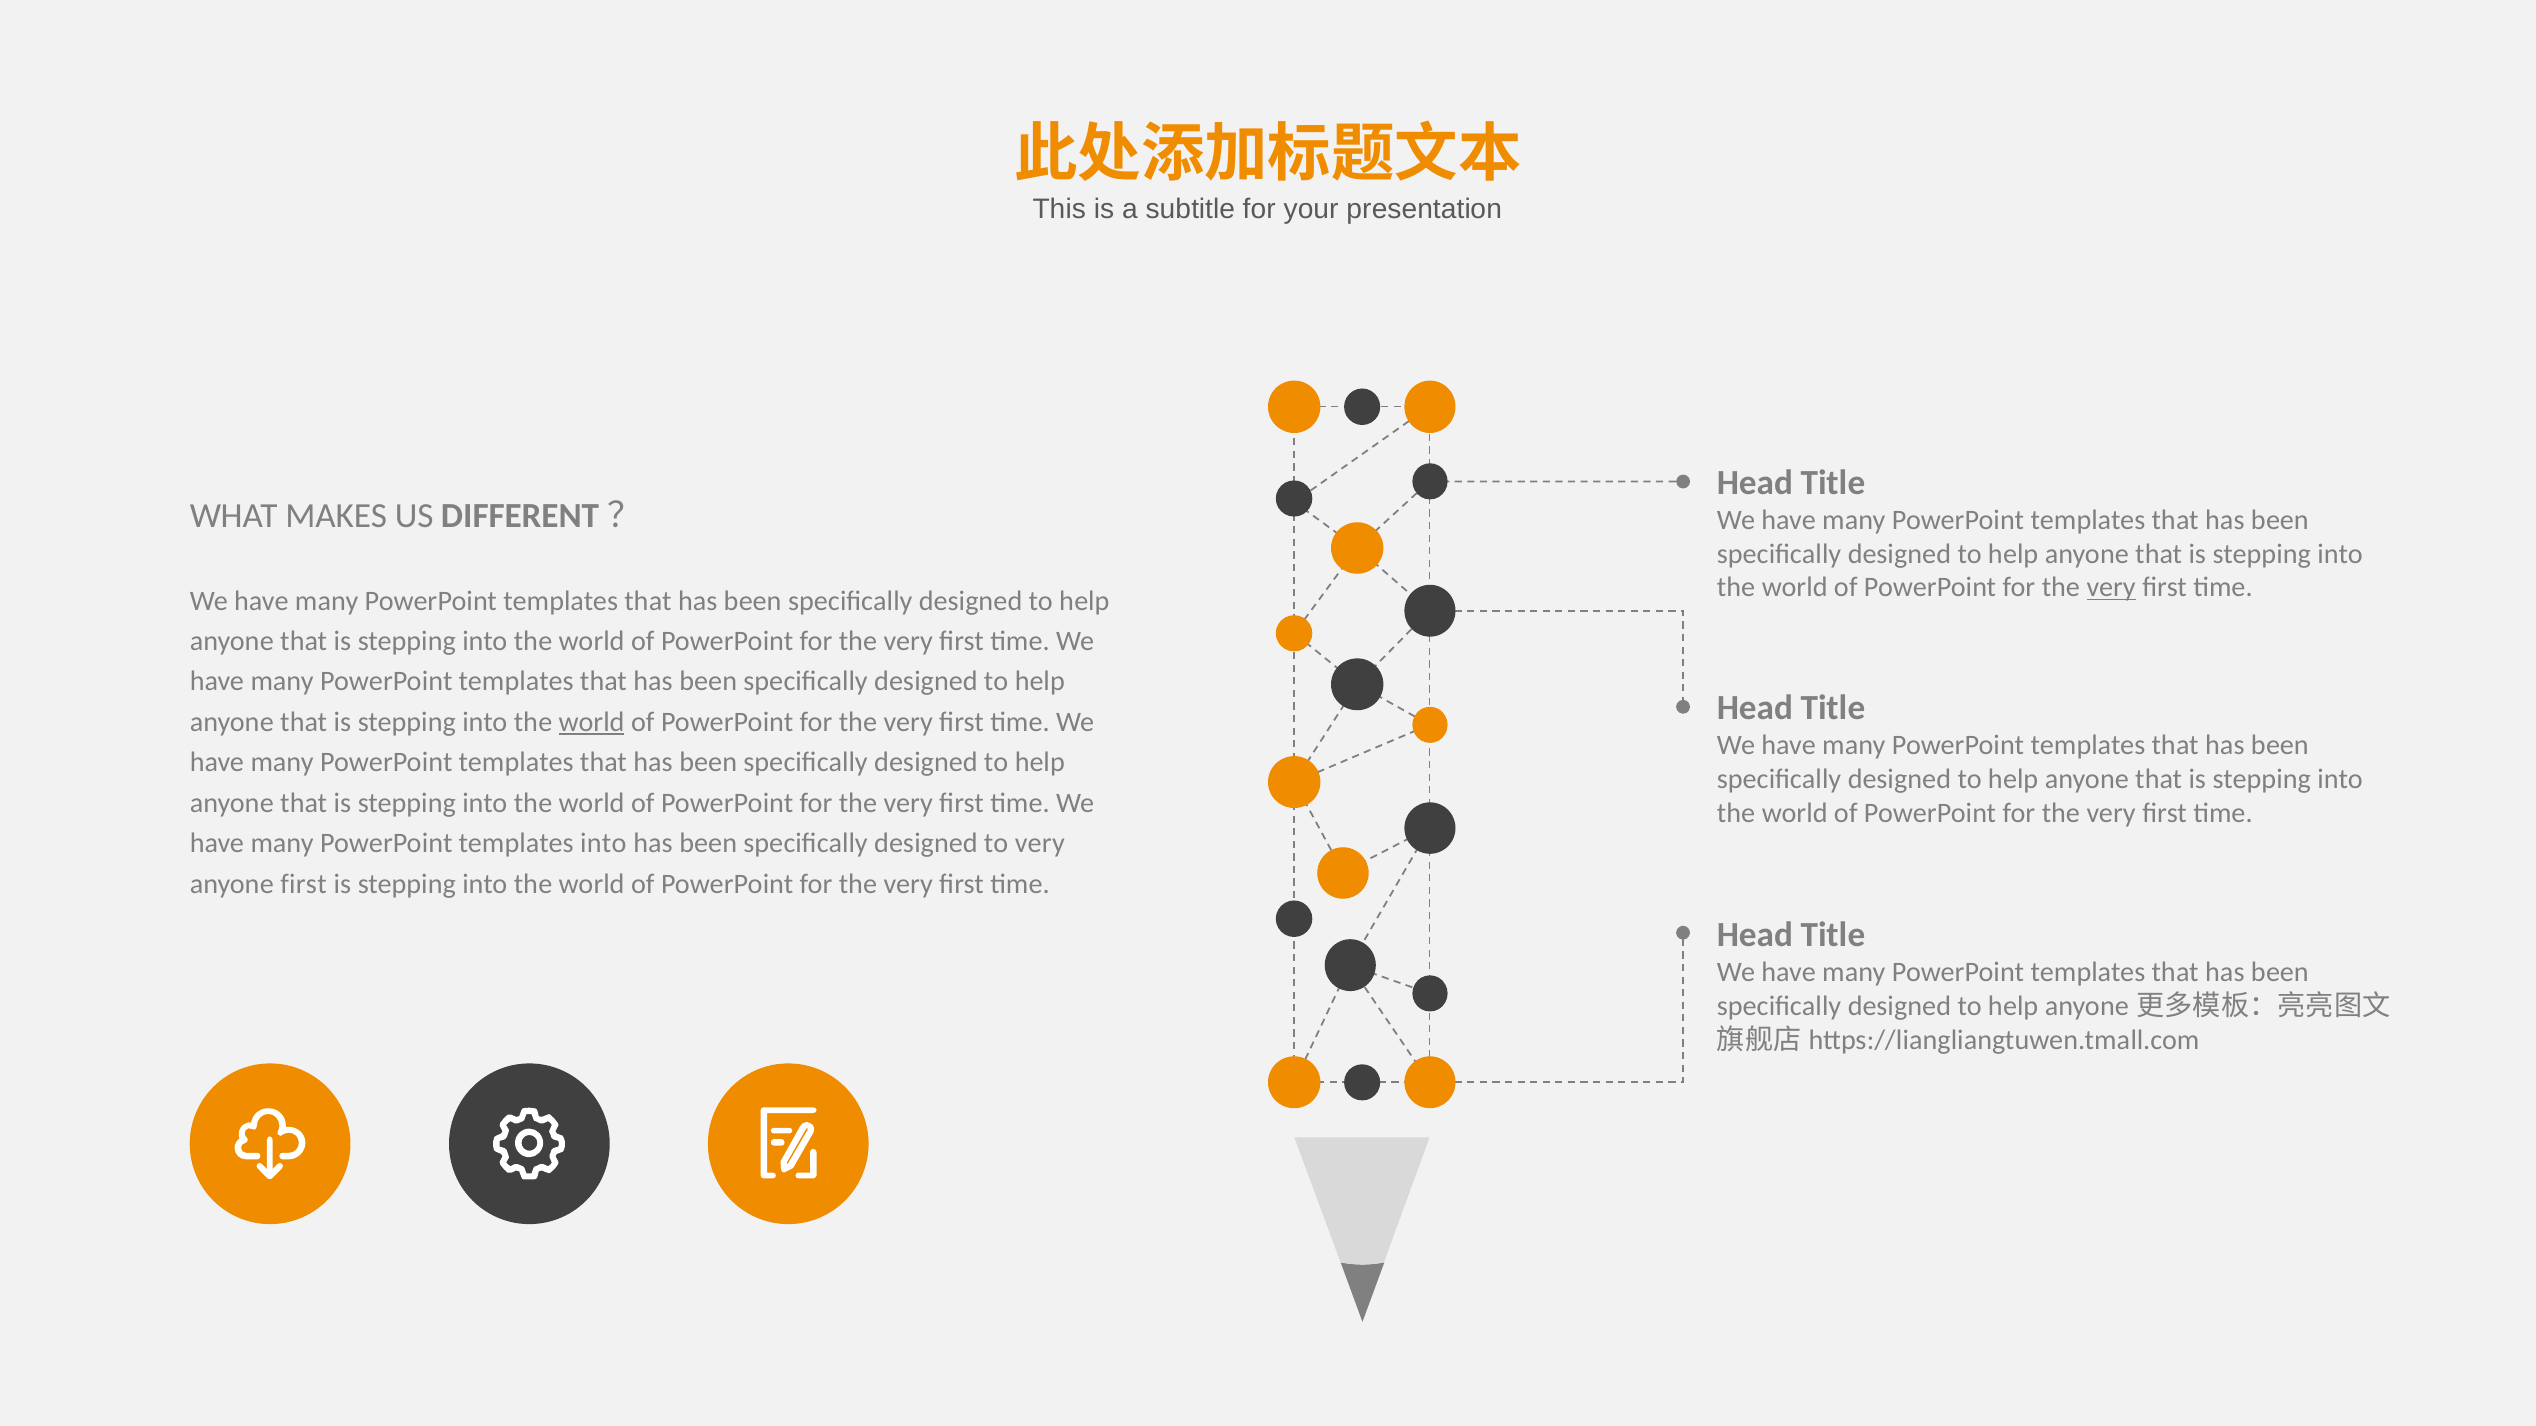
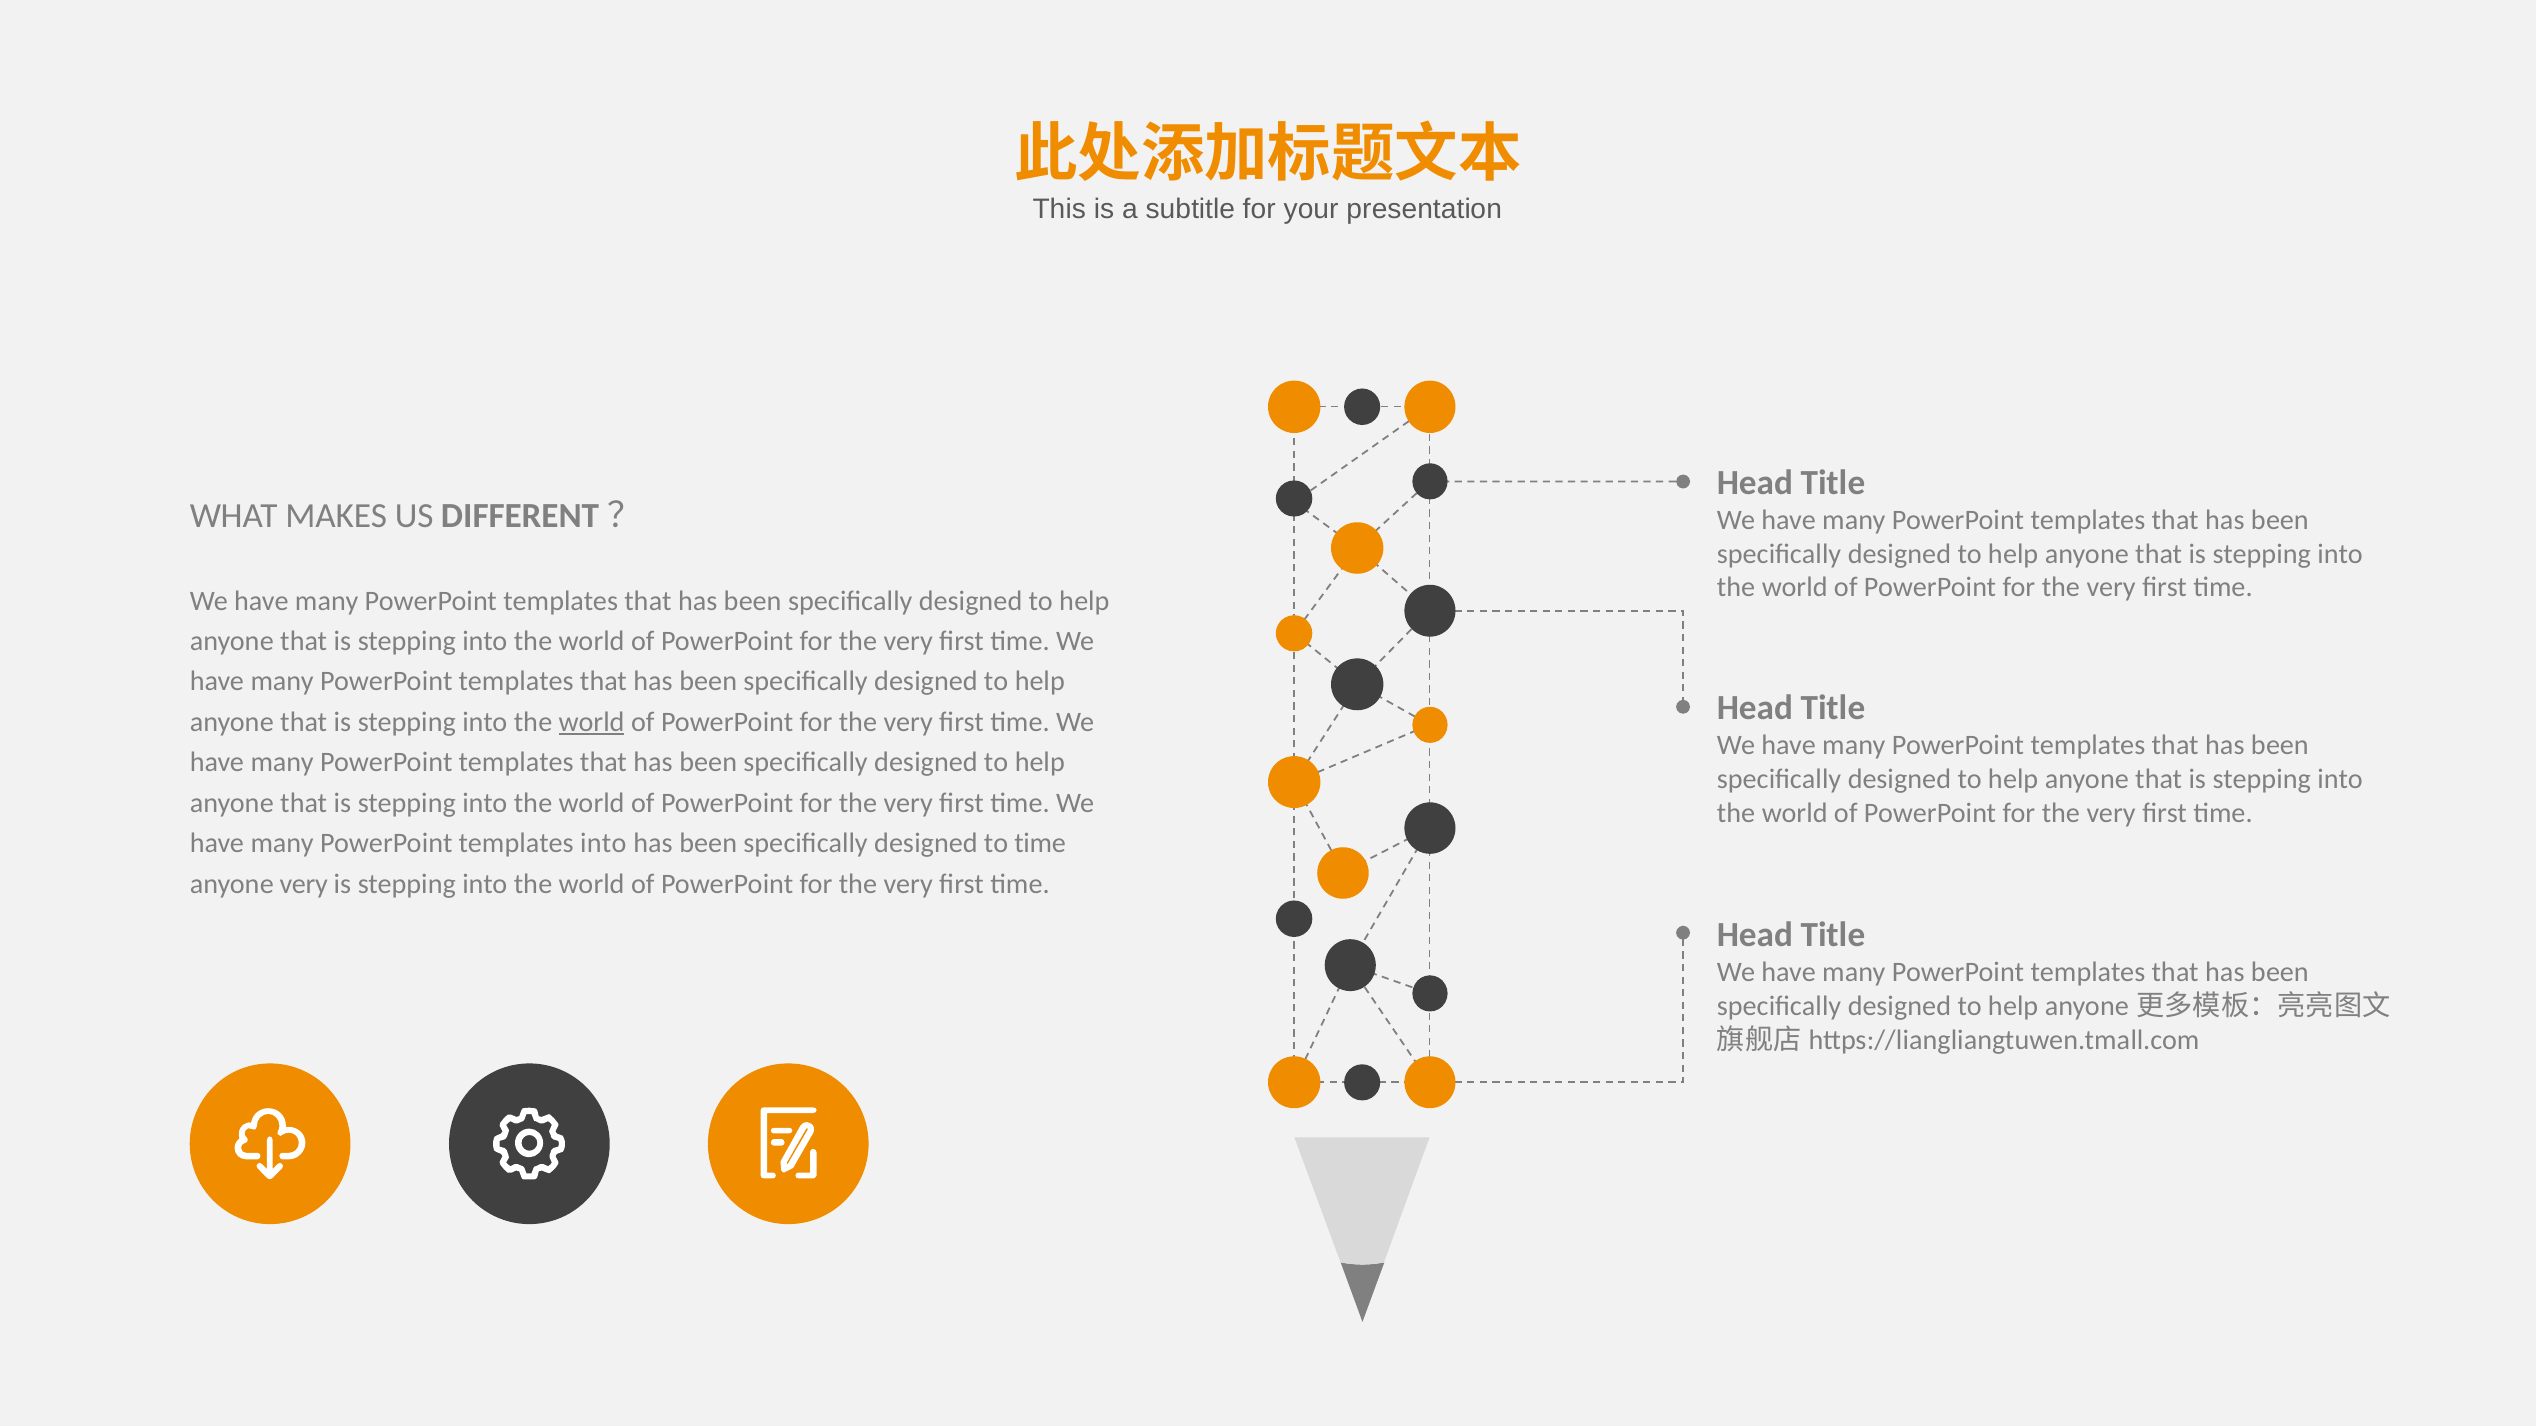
very at (2111, 588) underline: present -> none
to very: very -> time
anyone first: first -> very
